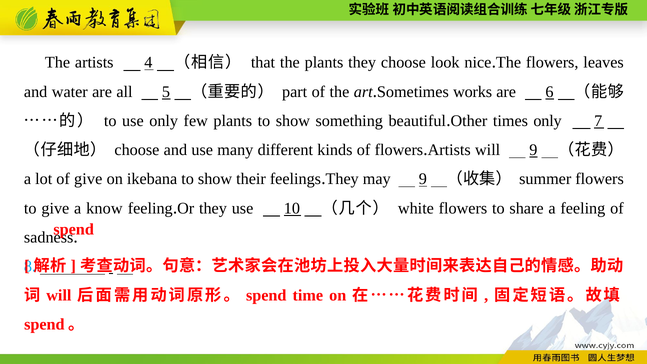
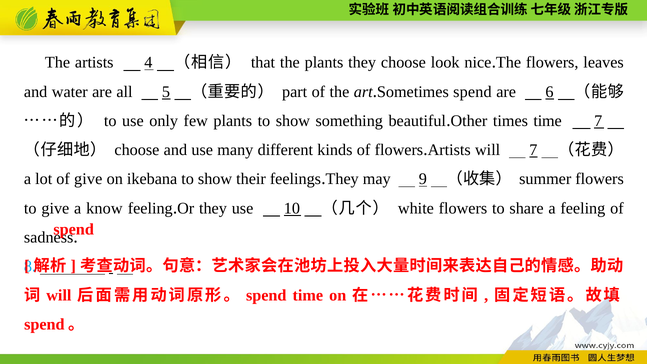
works at (473, 92): works -> spend
times only: only -> time
will 9: 9 -> 7
